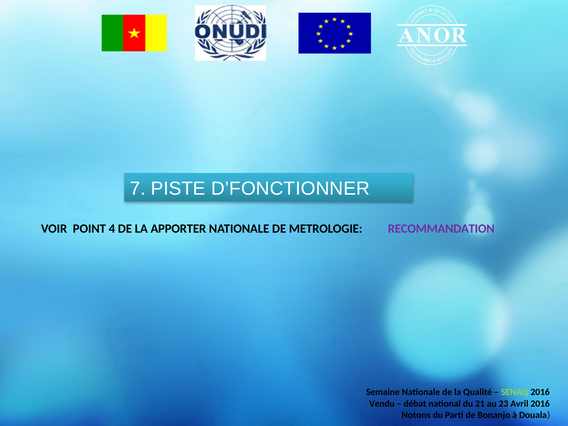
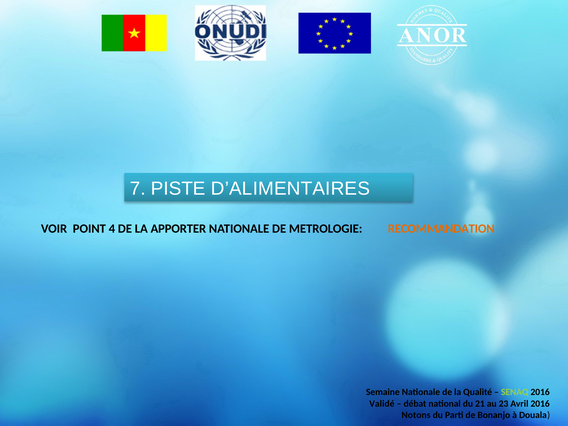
D’FONCTIONNER: D’FONCTIONNER -> D’ALIMENTAIRES
RECOMMANDATION colour: purple -> orange
Vendu: Vendu -> Validé
